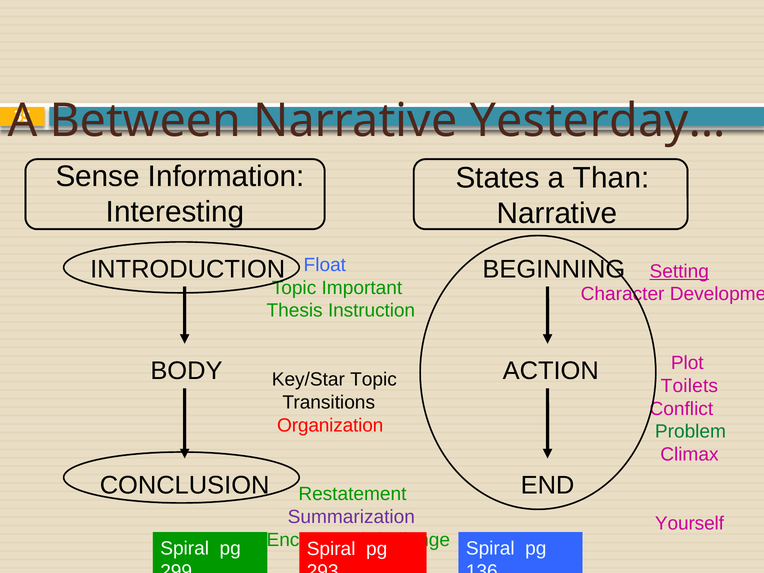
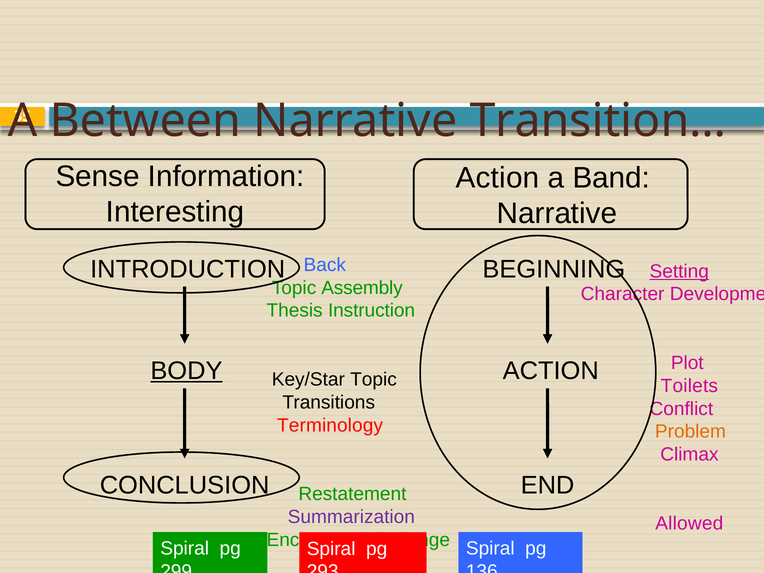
Yesterday…: Yesterday… -> Transition…
States at (498, 178): States -> Action
Than: Than -> Band
Float: Float -> Back
Important: Important -> Assembly
BODY underline: none -> present
Organization: Organization -> Terminology
Problem colour: green -> orange
Yourself: Yourself -> Allowed
